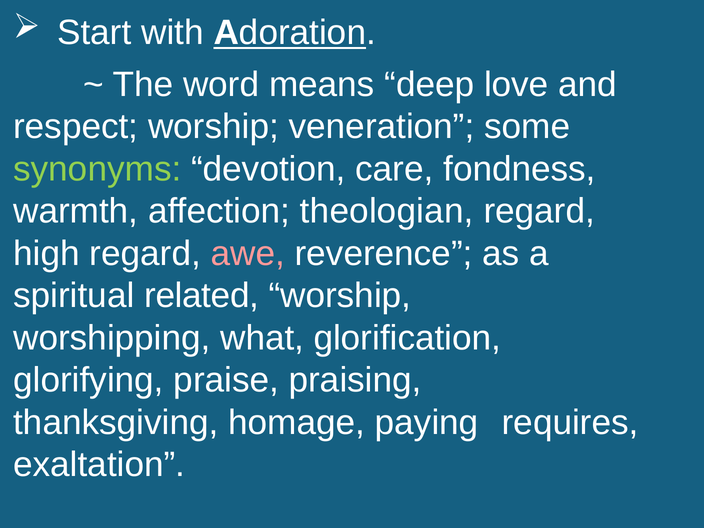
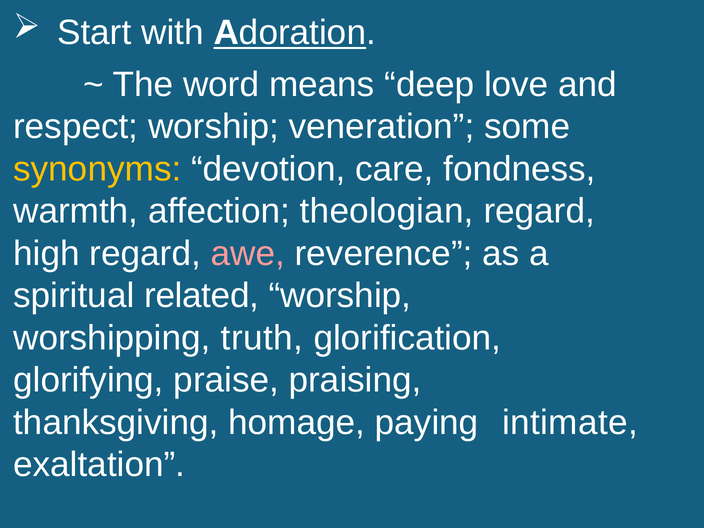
synonyms colour: light green -> yellow
what: what -> truth
requires: requires -> intimate
